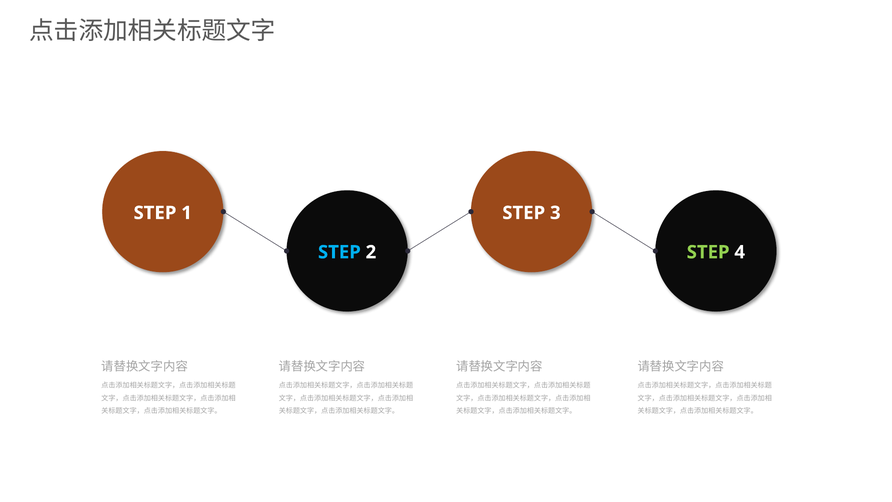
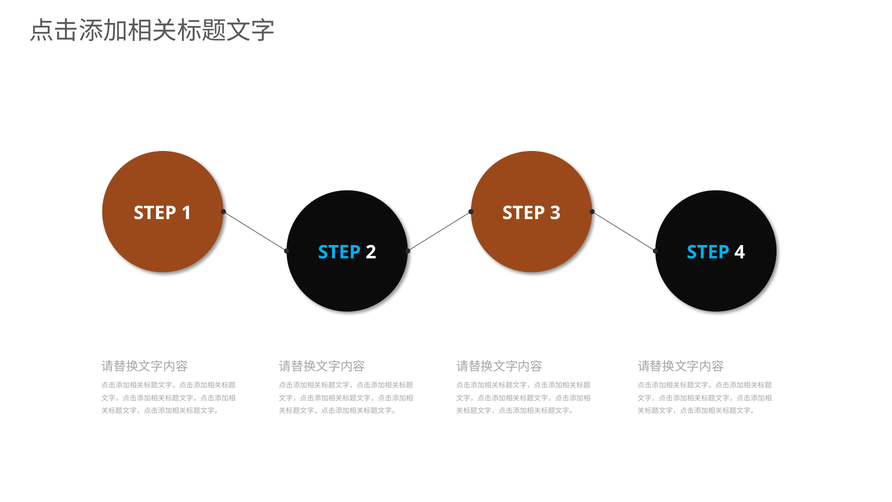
STEP at (708, 252) colour: light green -> light blue
